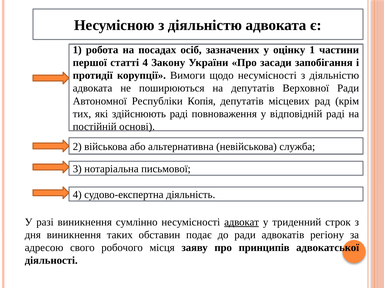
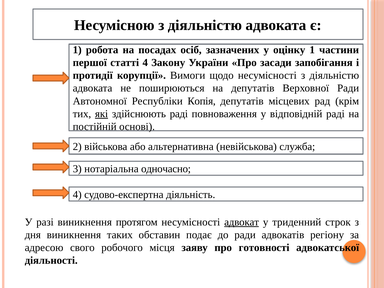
які underline: none -> present
письмової: письмової -> одночасно
сумлінно: сумлінно -> протягом
принципів: принципів -> готовності
